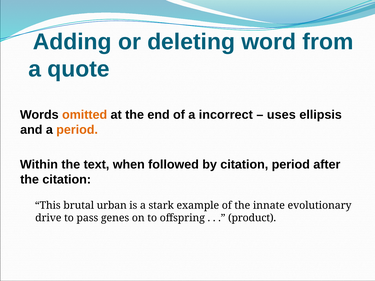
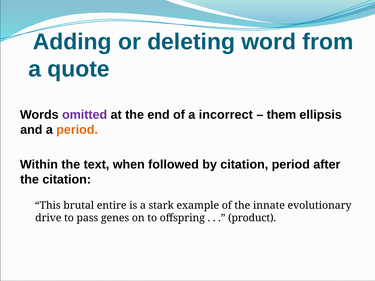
omitted colour: orange -> purple
uses: uses -> them
urban: urban -> entire
